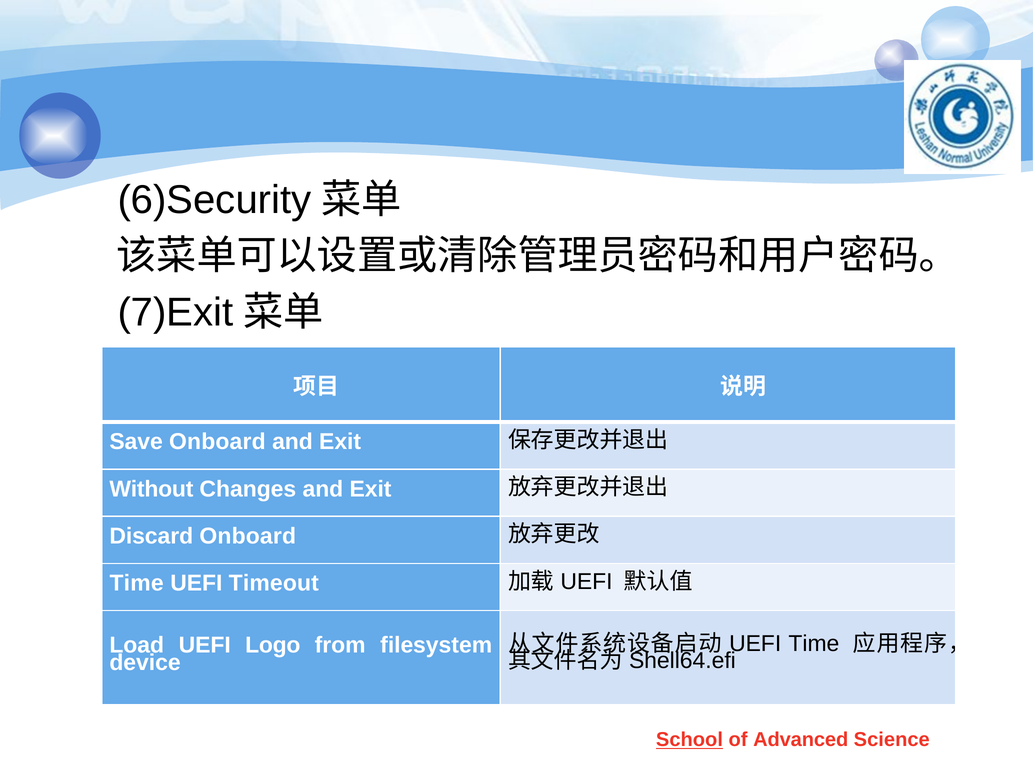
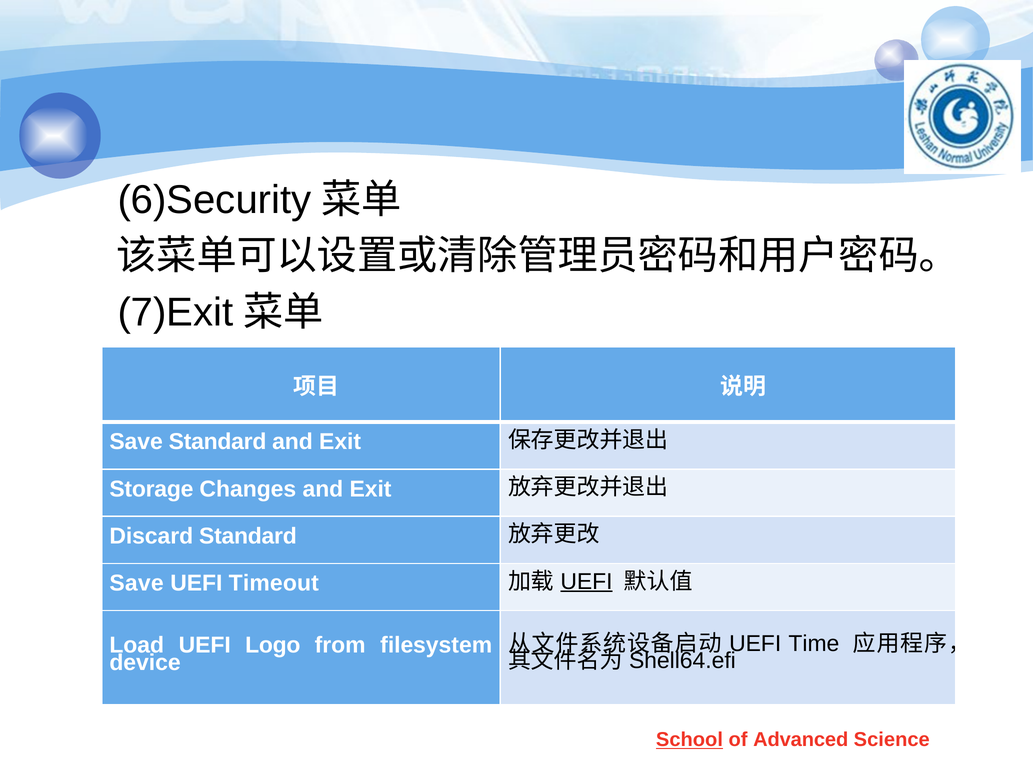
Save Onboard: Onboard -> Standard
Without: Without -> Storage
Discard Onboard: Onboard -> Standard
Time at (137, 583): Time -> Save
UEFI at (586, 581) underline: none -> present
